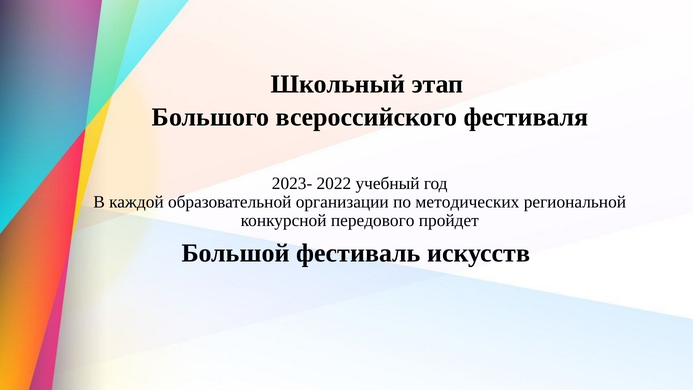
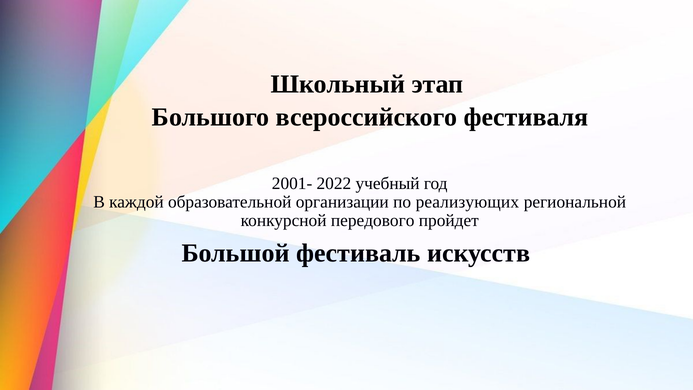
2023-: 2023- -> 2001-
методических: методических -> реализующих
